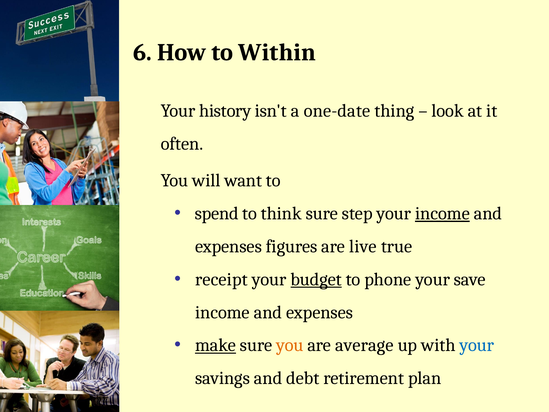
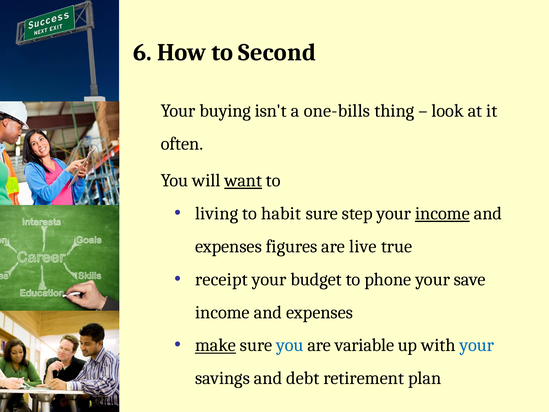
Within: Within -> Second
history: history -> buying
one-date: one-date -> one-bills
want underline: none -> present
spend: spend -> living
think: think -> habit
budget underline: present -> none
you at (290, 345) colour: orange -> blue
average: average -> variable
